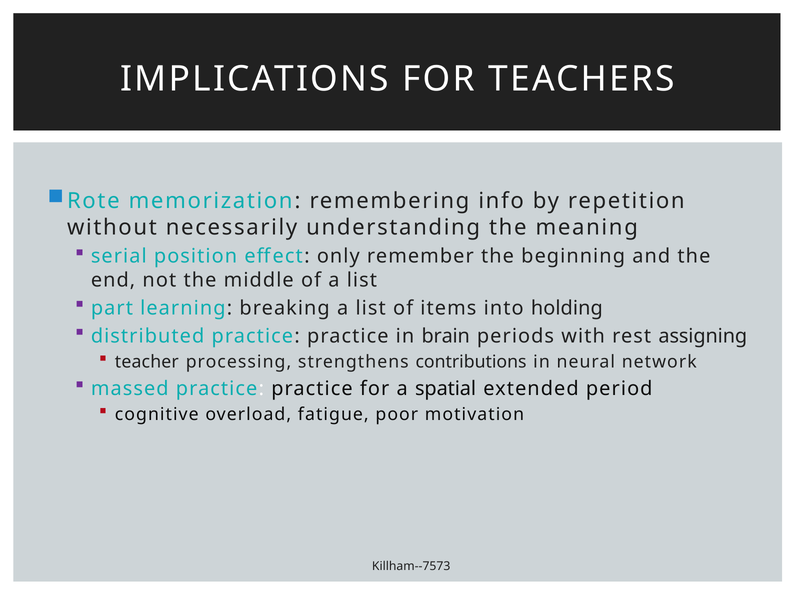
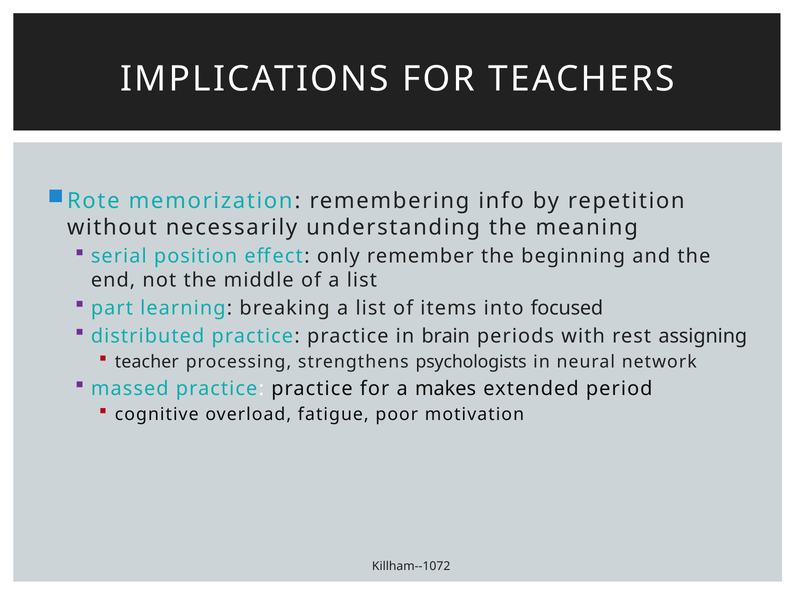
holding: holding -> focused
contributions: contributions -> psychologists
spatial: spatial -> makes
Killham--7573: Killham--7573 -> Killham--1072
